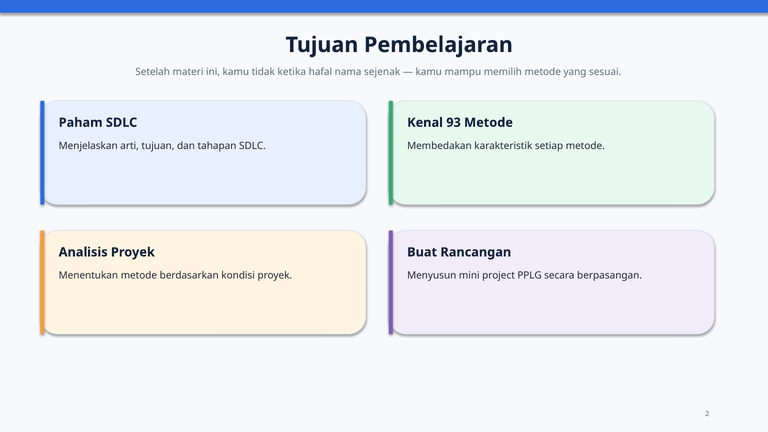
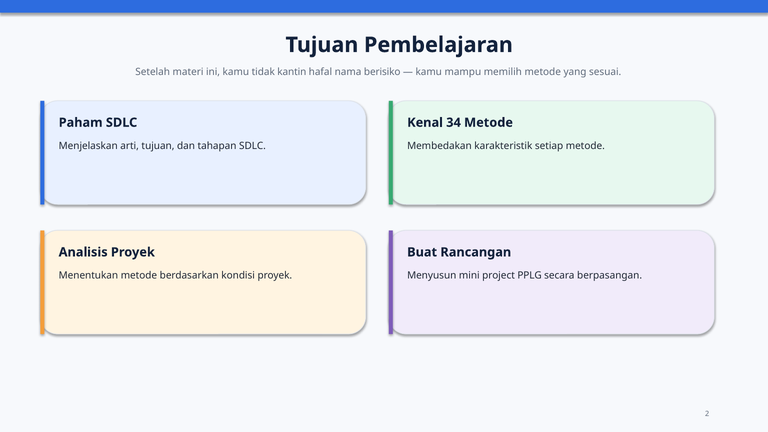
ketika: ketika -> kantin
sejenak: sejenak -> berisiko
93: 93 -> 34
